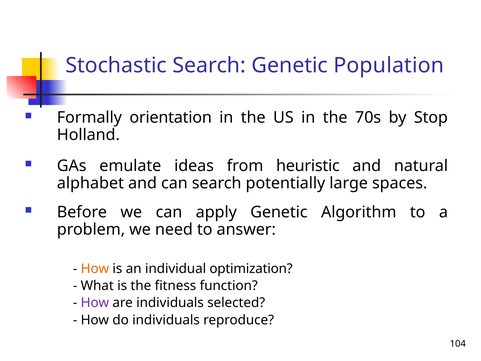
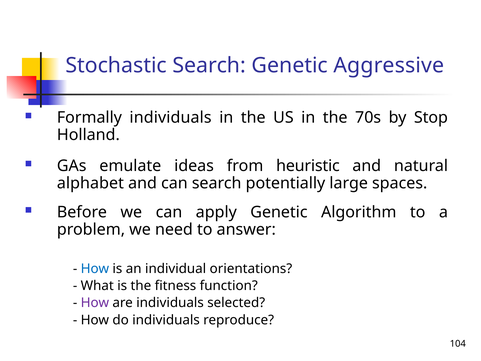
Population: Population -> Aggressive
Formally orientation: orientation -> individuals
How at (95, 268) colour: orange -> blue
optimization: optimization -> orientations
